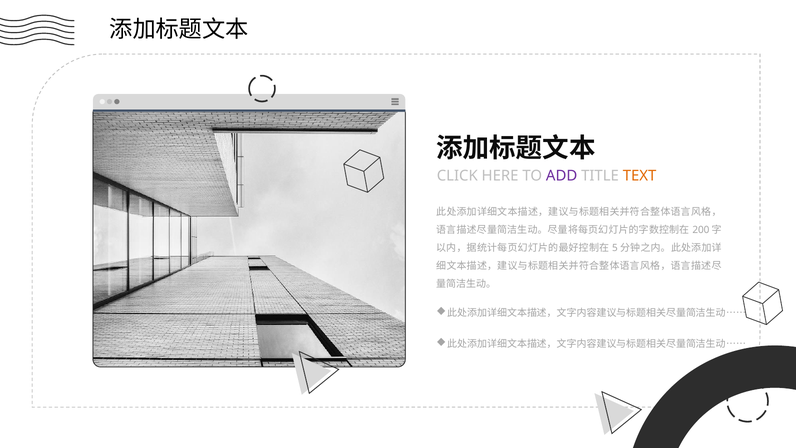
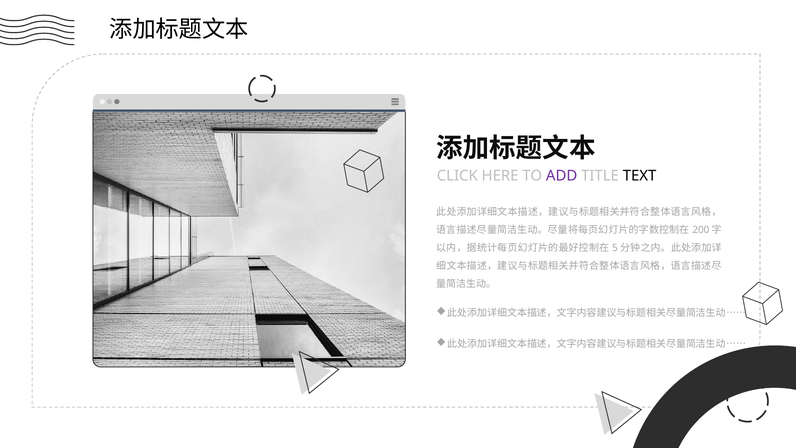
TEXT colour: orange -> black
